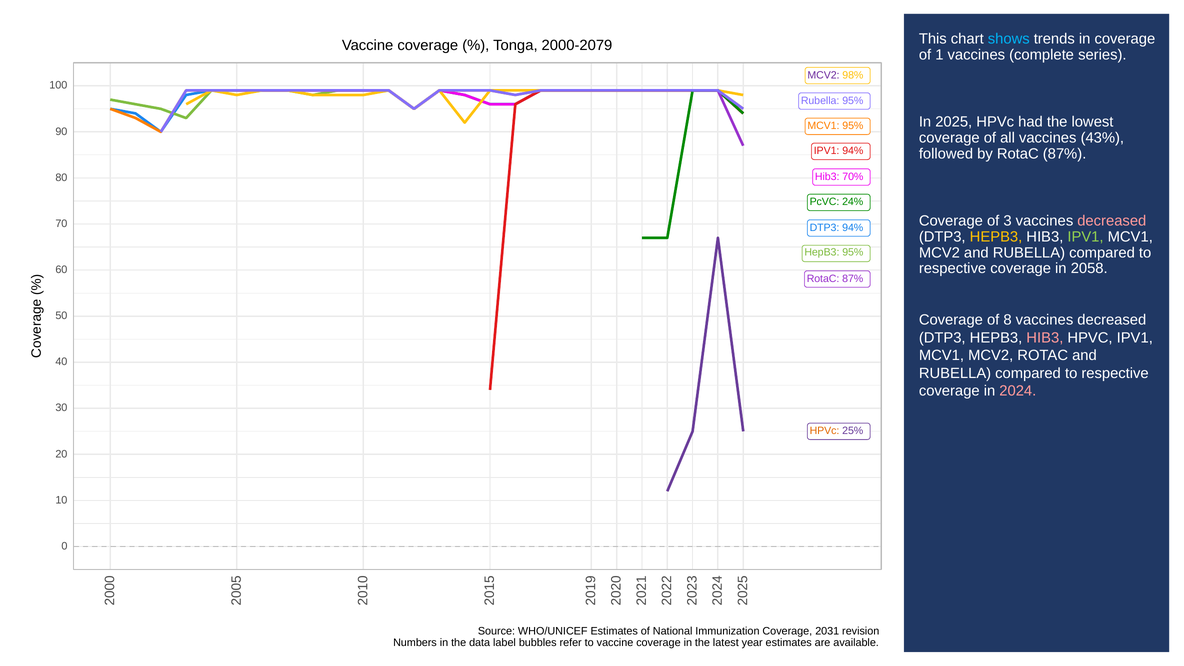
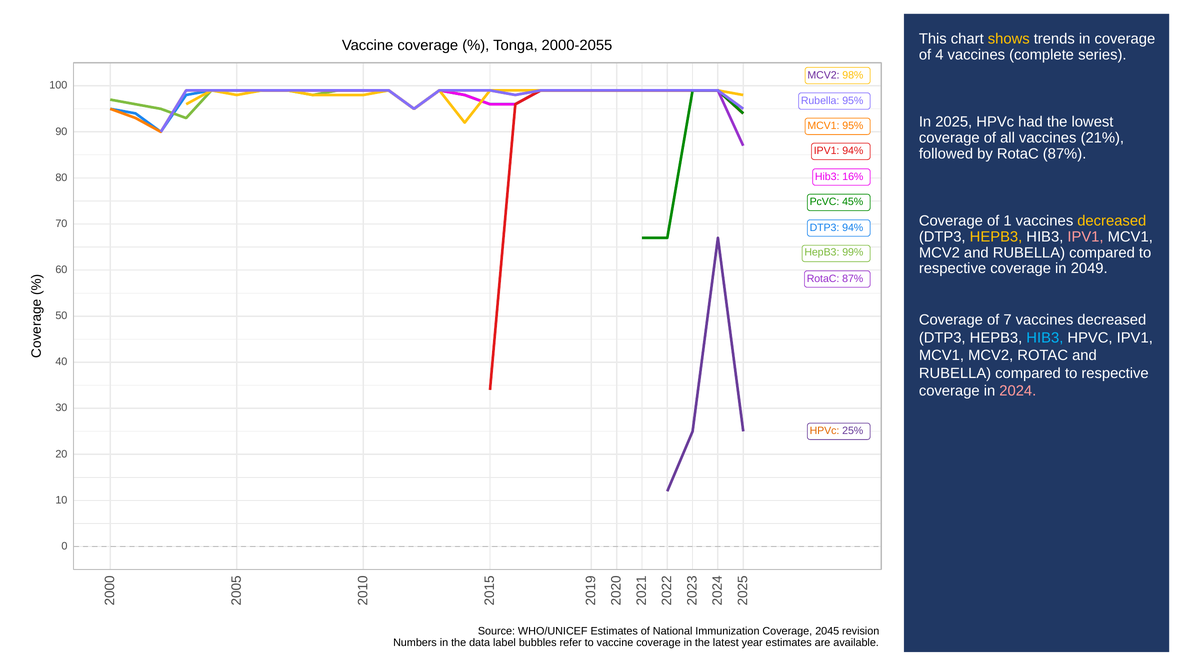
shows colour: light blue -> yellow
2000-2079: 2000-2079 -> 2000-2055
of 1: 1 -> 4
43%: 43% -> 21%
70%: 70% -> 16%
24%: 24% -> 45%
of 3: 3 -> 1
decreased at (1112, 221) colour: pink -> yellow
IPV1 at (1085, 237) colour: light green -> pink
HepB3 95%: 95% -> 99%
2058: 2058 -> 2049
8: 8 -> 7
HIB3 at (1045, 338) colour: pink -> light blue
2031: 2031 -> 2045
